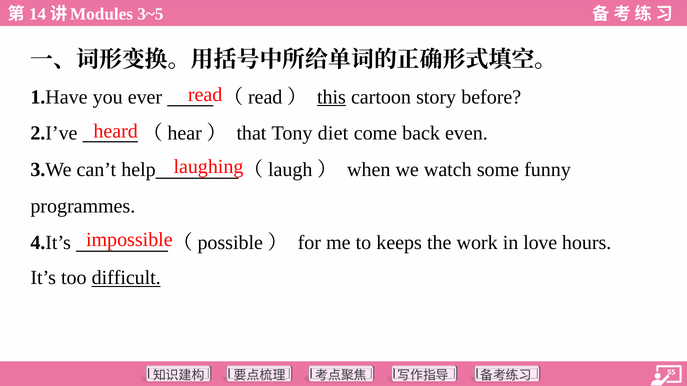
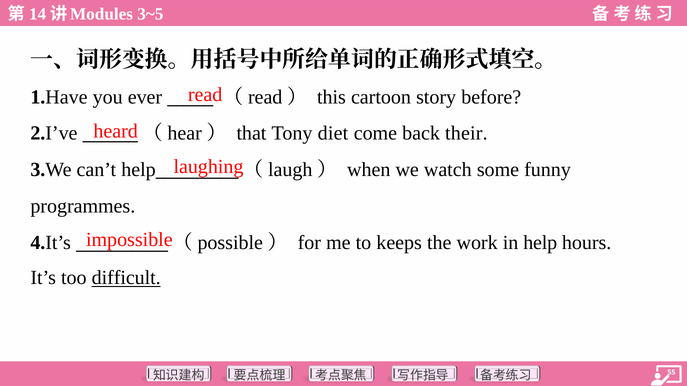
this underline: present -> none
even: even -> their
in love: love -> help
